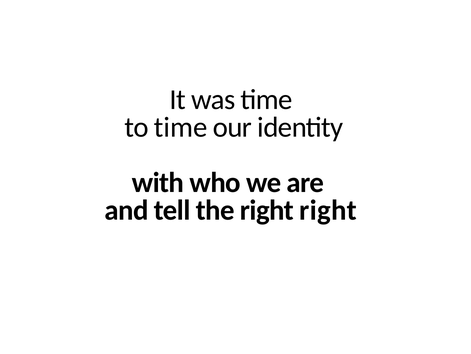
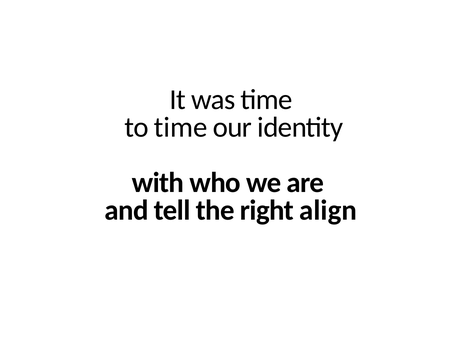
right right: right -> align
